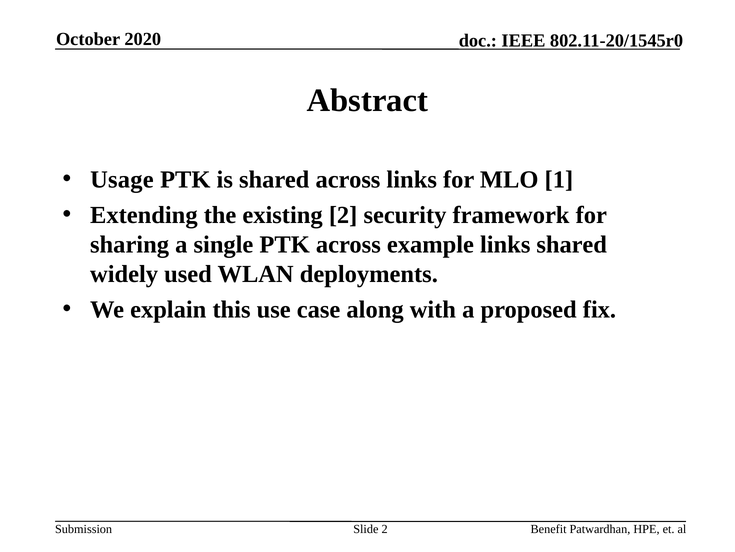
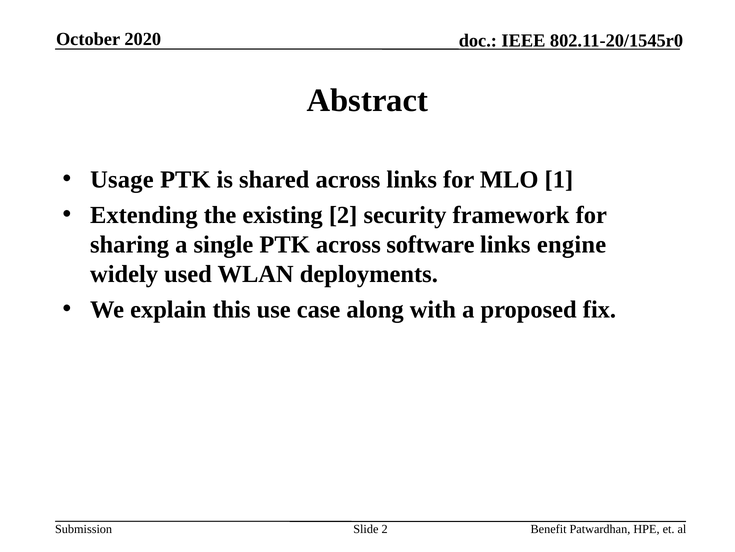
example: example -> software
links shared: shared -> engine
